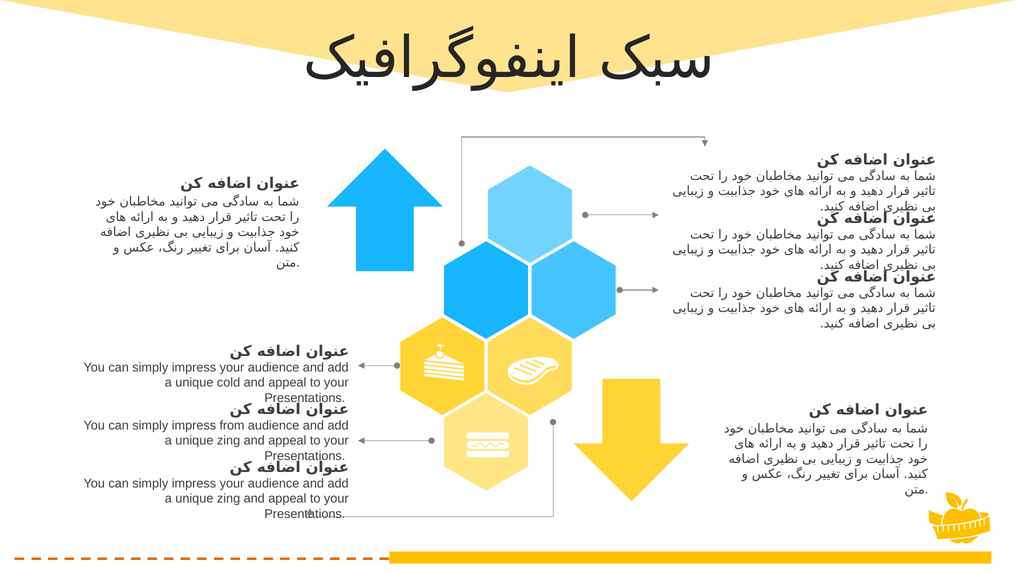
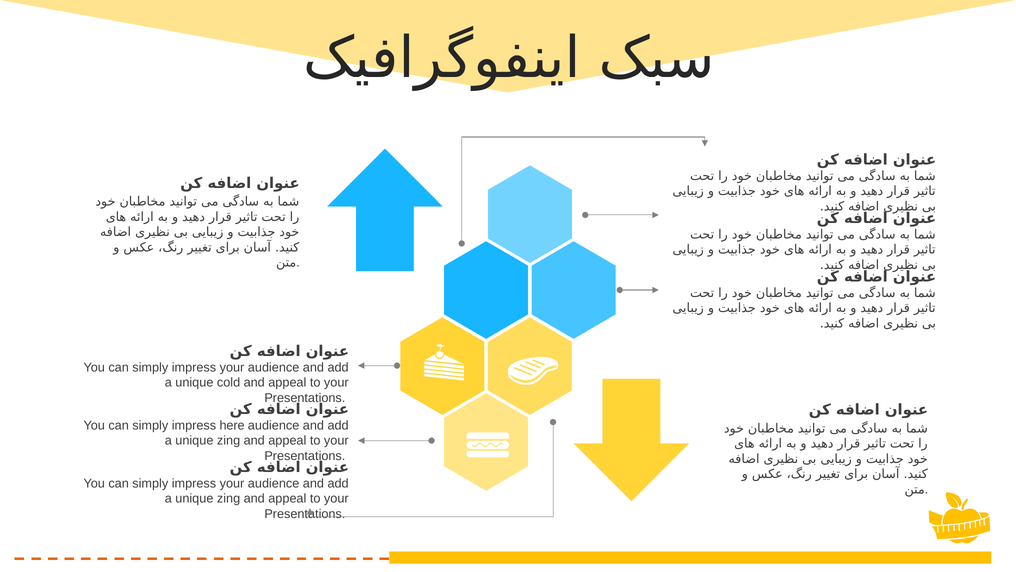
from: from -> here
